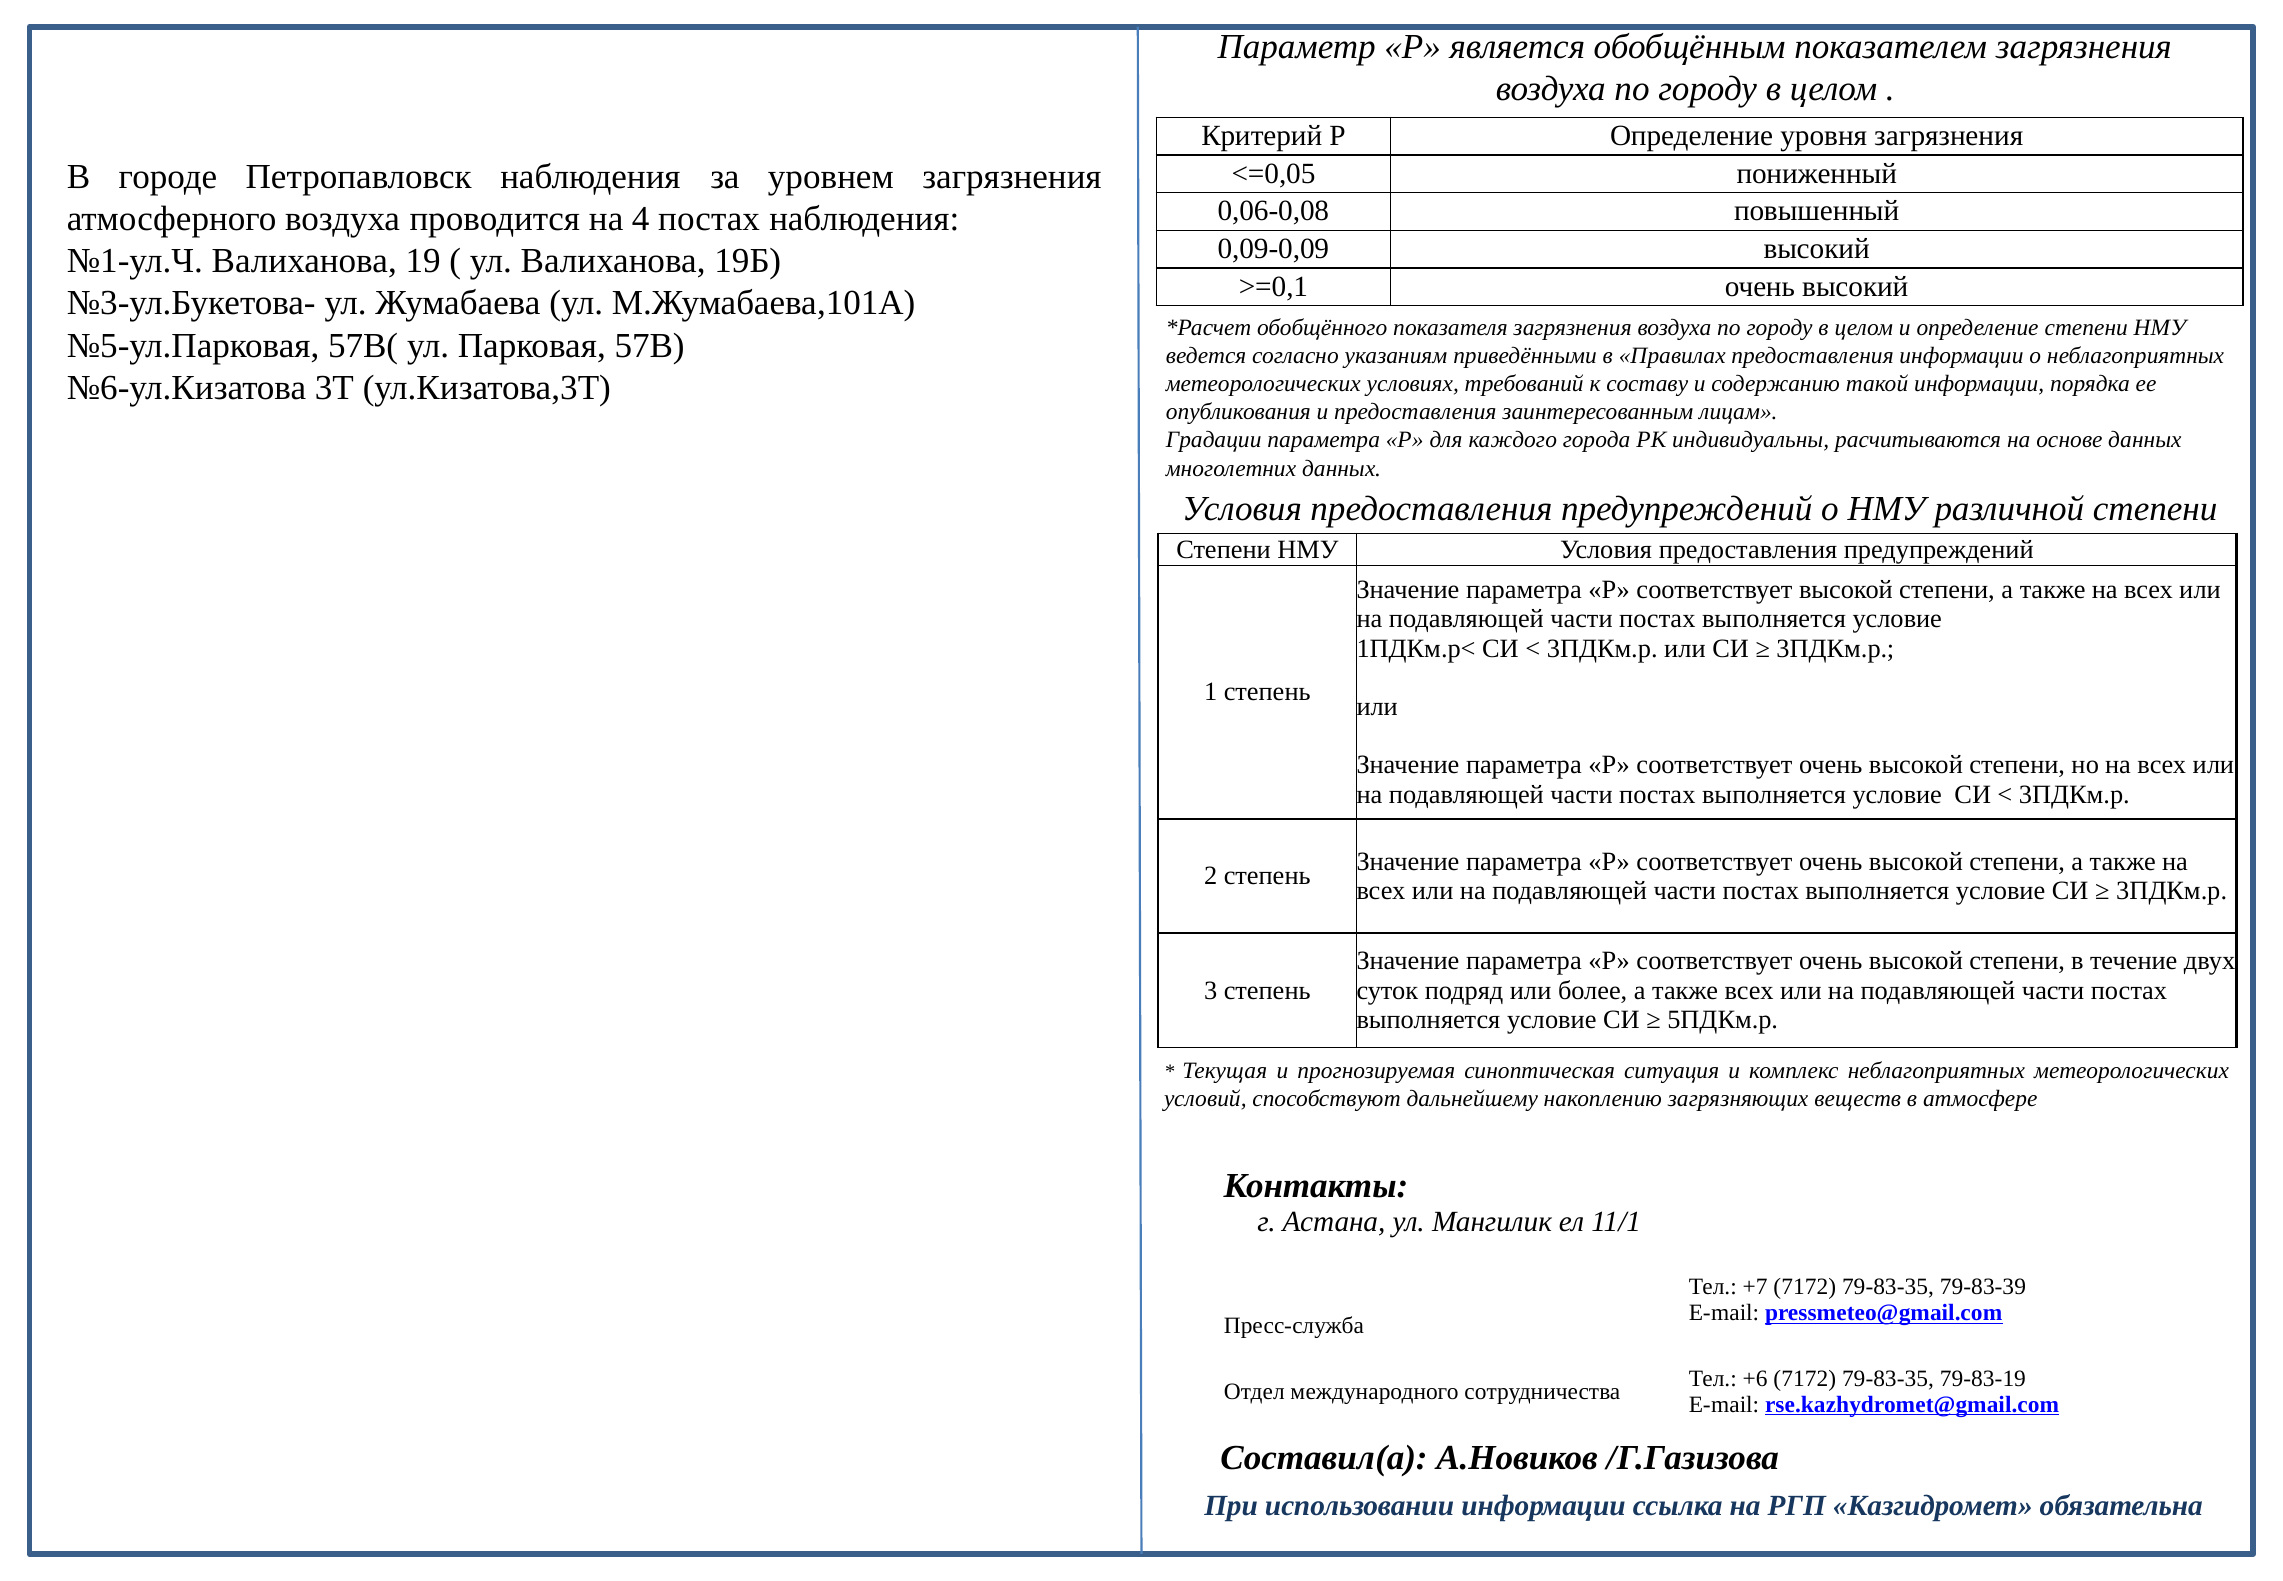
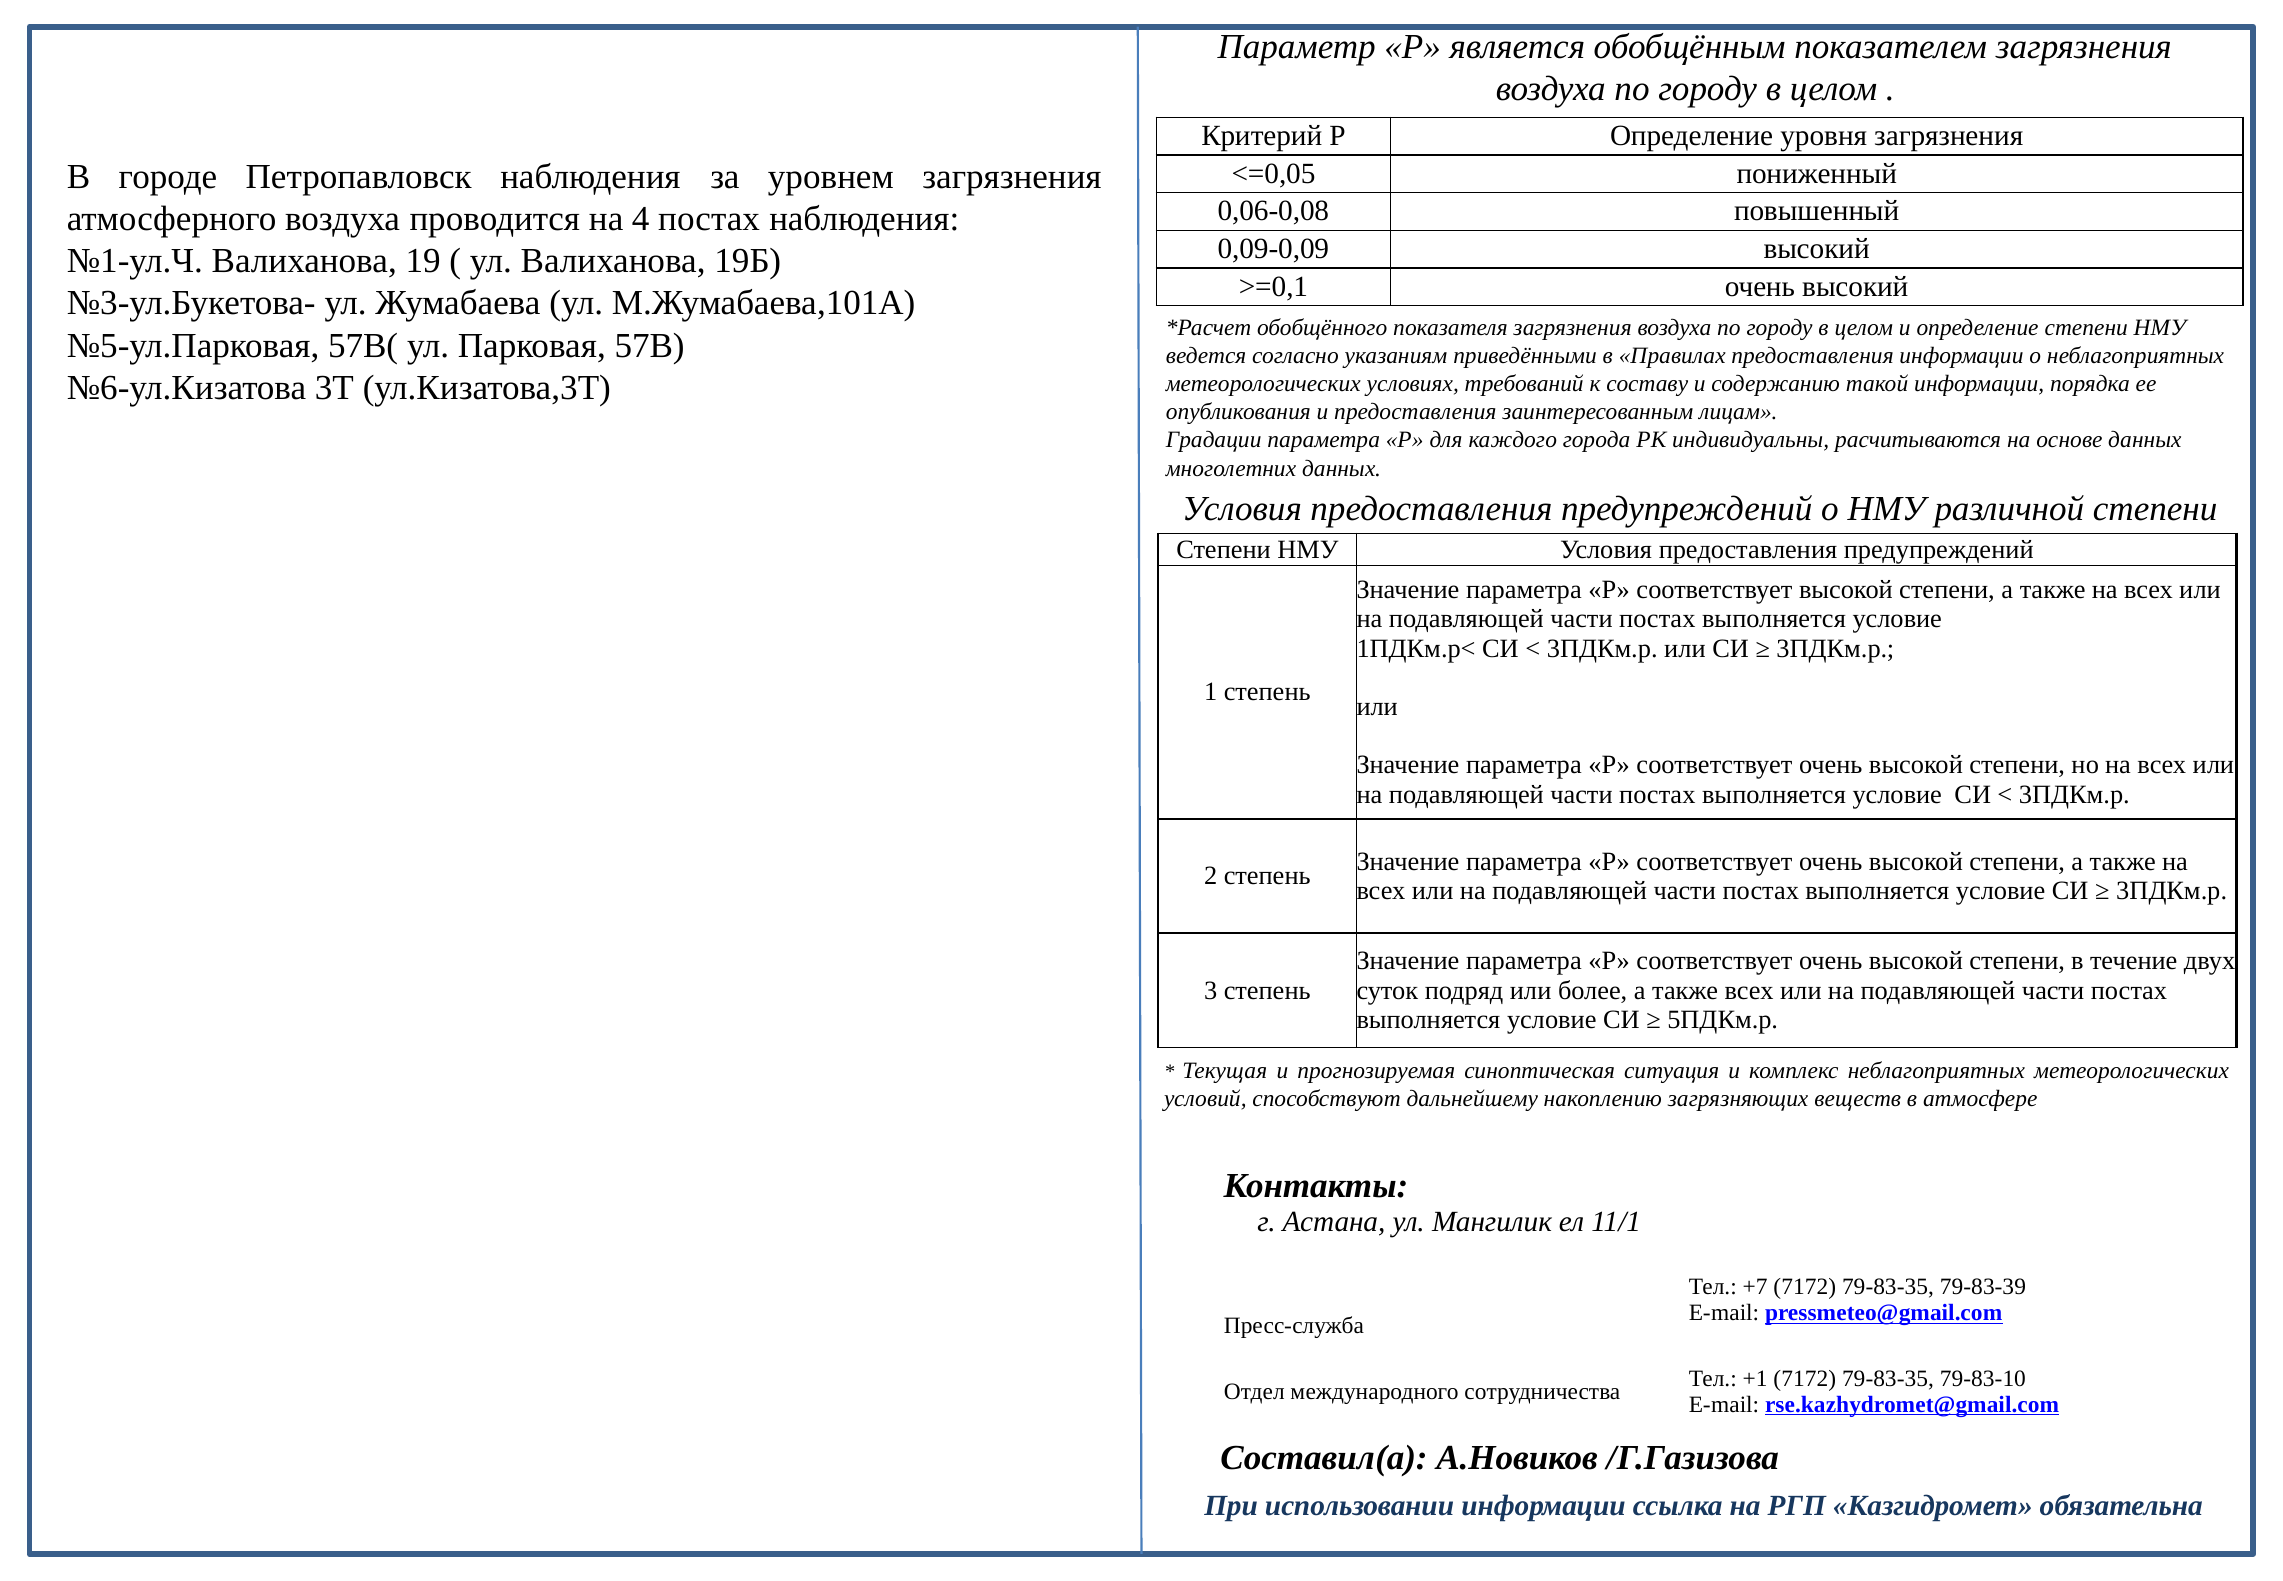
+6: +6 -> +1
79-83-19: 79-83-19 -> 79-83-10
